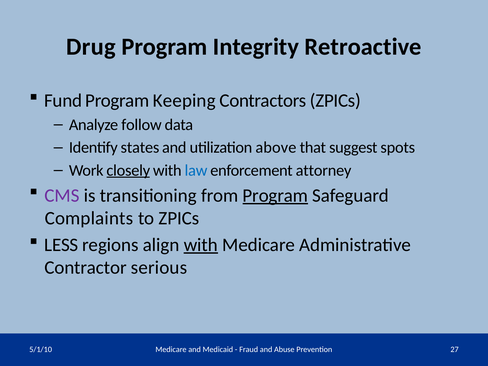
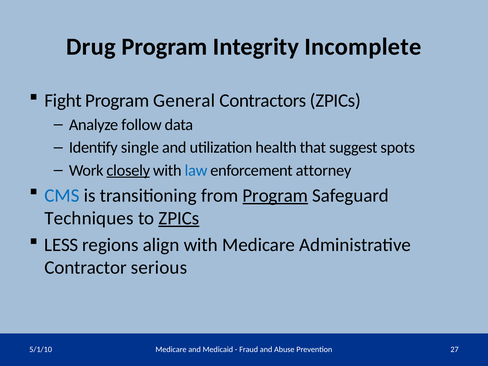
Retroactive: Retroactive -> Incomplete
Fund: Fund -> Fight
Keeping: Keeping -> General
states: states -> single
above: above -> health
CMS colour: purple -> blue
Complaints: Complaints -> Techniques
ZPICs at (179, 218) underline: none -> present
with at (201, 245) underline: present -> none
